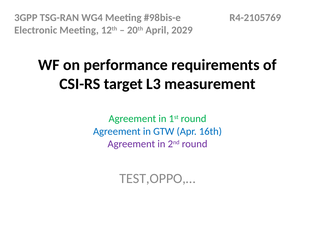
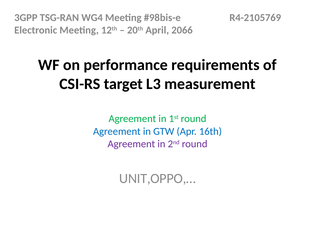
2029: 2029 -> 2066
TEST,OPPO,…: TEST,OPPO,… -> UNIT,OPPO,…
